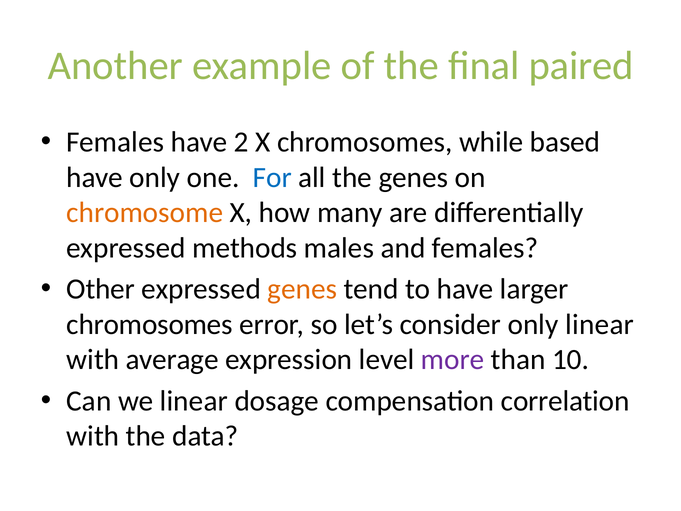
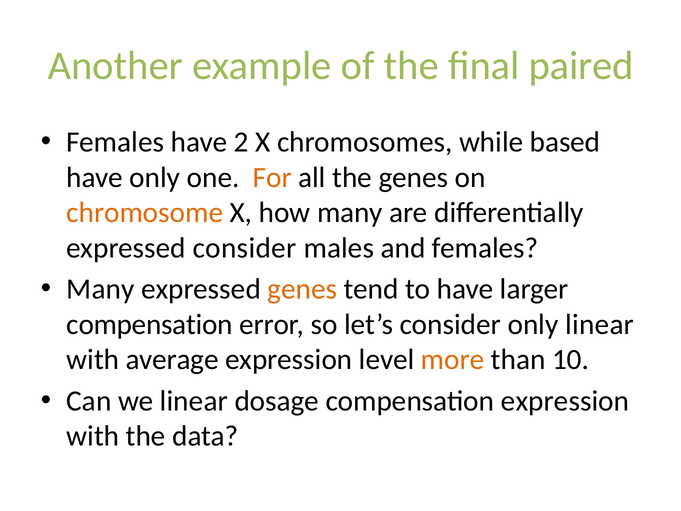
For colour: blue -> orange
expressed methods: methods -> consider
Other at (101, 289): Other -> Many
chromosomes at (150, 324): chromosomes -> compensation
more colour: purple -> orange
compensation correlation: correlation -> expression
